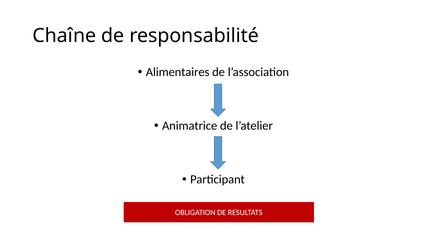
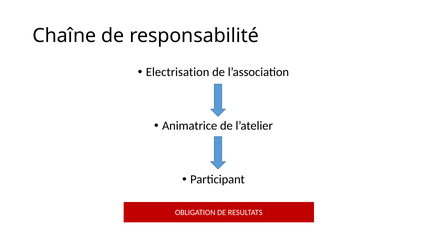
Alimentaires: Alimentaires -> Electrisation
